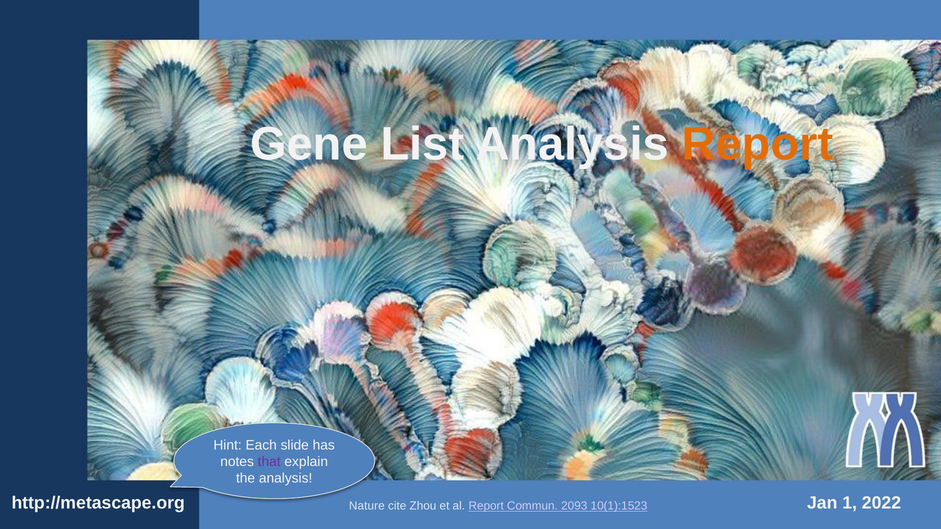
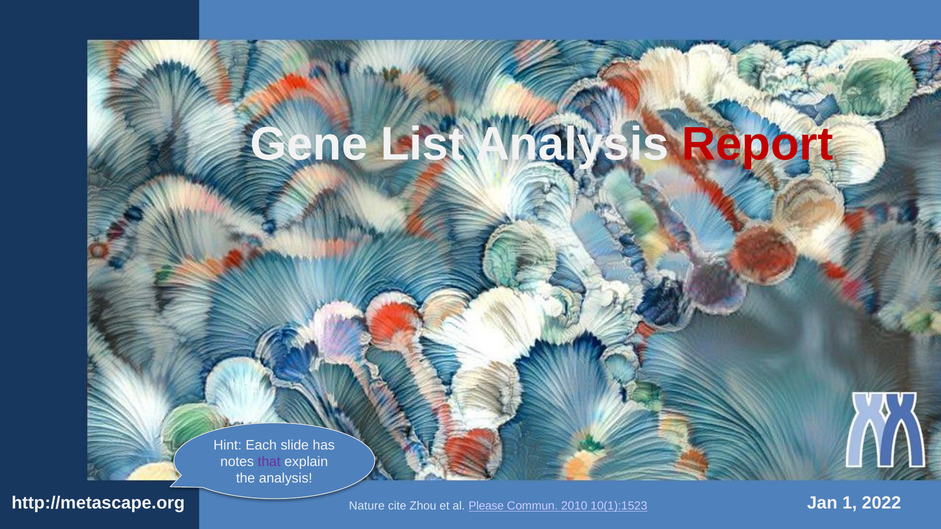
Report at (758, 144) colour: orange -> red
al Report: Report -> Please
2093: 2093 -> 2010
